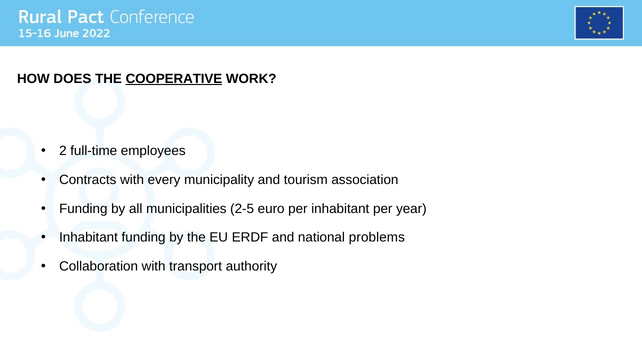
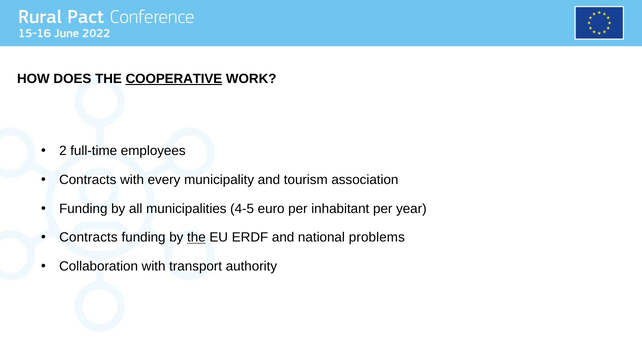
2-5: 2-5 -> 4-5
Inhabitant at (89, 238): Inhabitant -> Contracts
the at (196, 238) underline: none -> present
